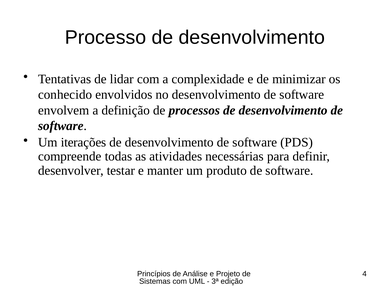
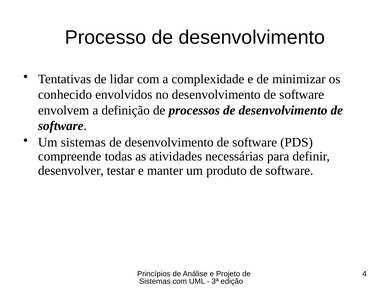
Um iterações: iterações -> sistemas
